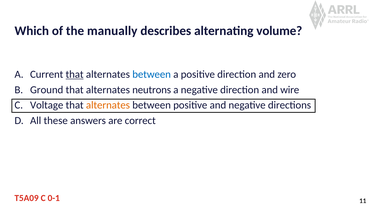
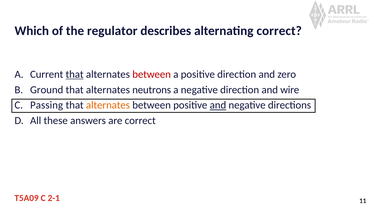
manually: manually -> regulator
alternating volume: volume -> correct
between at (152, 75) colour: blue -> red
Voltage: Voltage -> Passing
and at (218, 105) underline: none -> present
0-1: 0-1 -> 2-1
